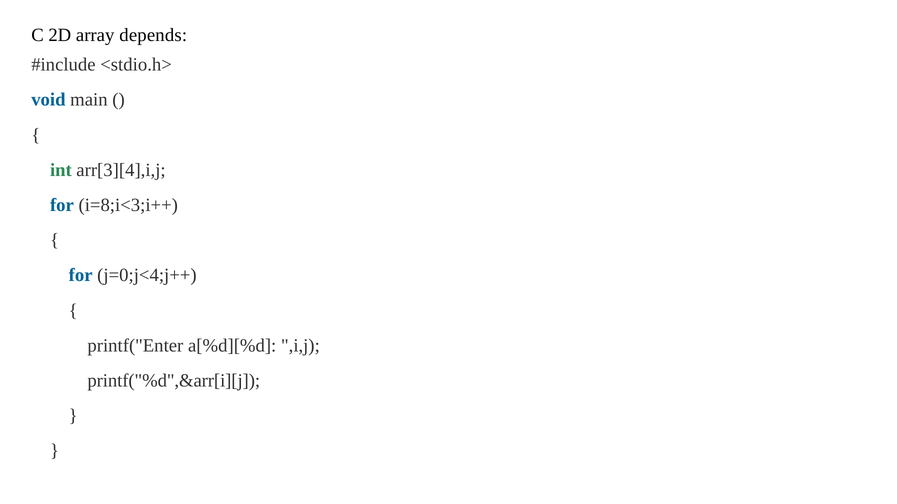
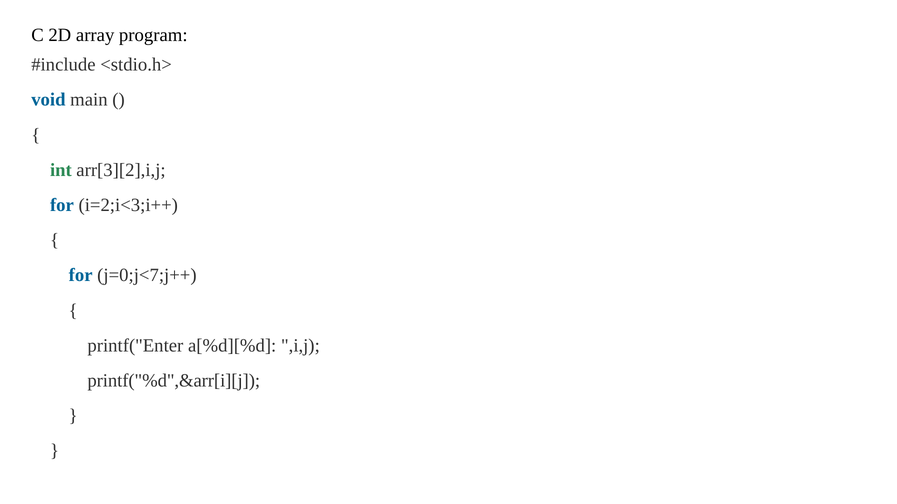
depends: depends -> program
arr[3][4],i,j: arr[3][4],i,j -> arr[3][2],i,j
i=8;i<3;i++: i=8;i<3;i++ -> i=2;i<3;i++
j=0;j<4;j++: j=0;j<4;j++ -> j=0;j<7;j++
